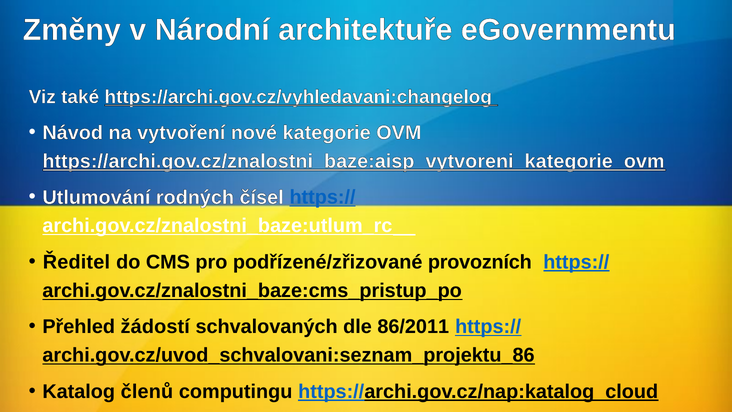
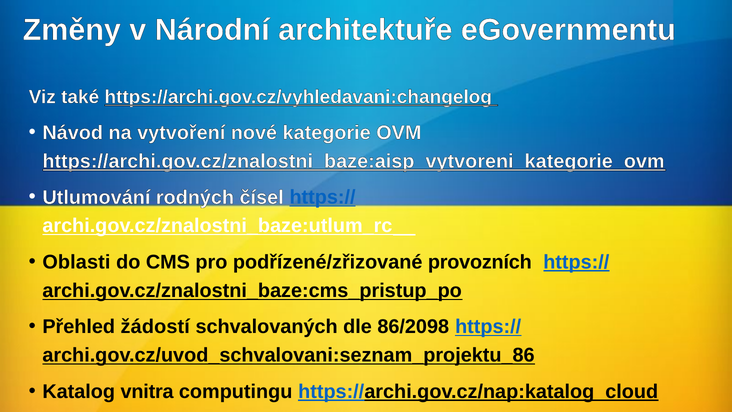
Ředitel: Ředitel -> Oblasti
86/2011: 86/2011 -> 86/2098
členů: členů -> vnitra
